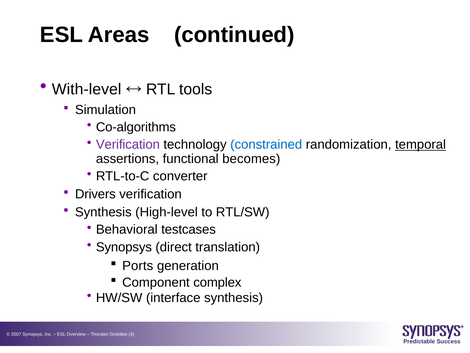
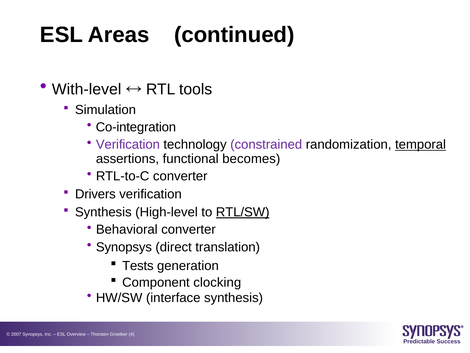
Co-algorithms: Co-algorithms -> Co-integration
constrained colour: blue -> purple
RTL/SW underline: none -> present
Behavioral testcases: testcases -> converter
Ports: Ports -> Tests
complex: complex -> clocking
